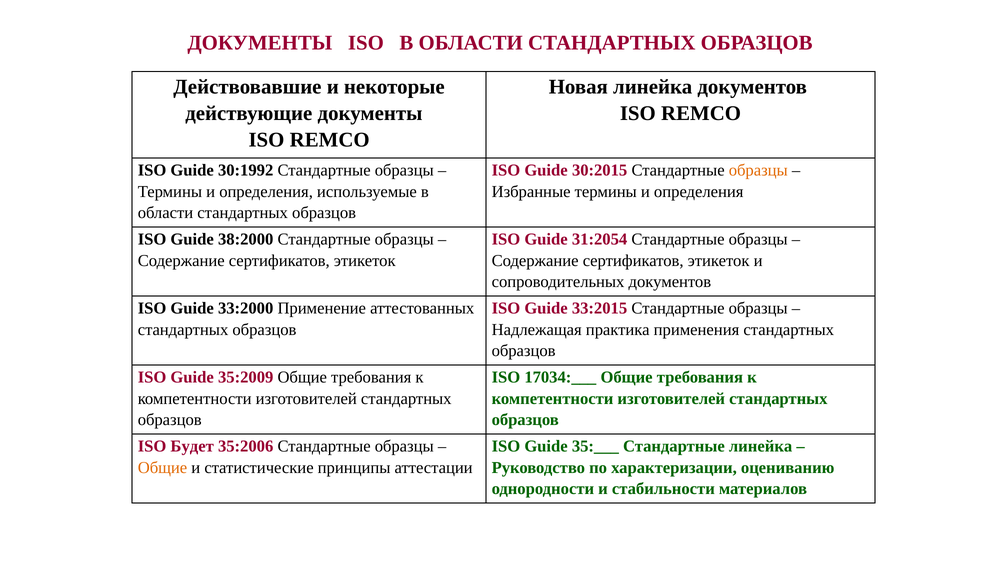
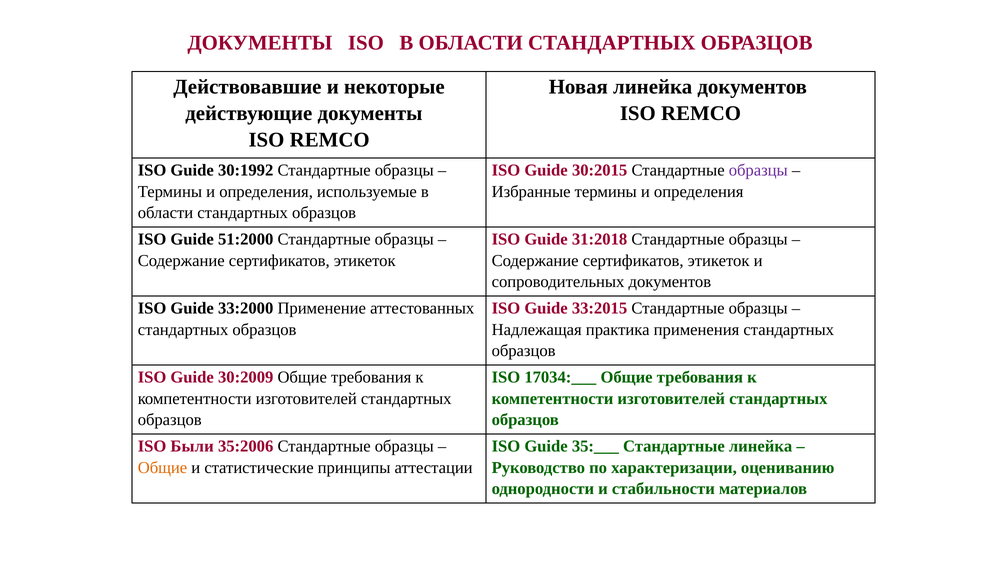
образцы at (758, 170) colour: orange -> purple
38:2000: 38:2000 -> 51:2000
31:2054: 31:2054 -> 31:2018
35:2009: 35:2009 -> 30:2009
Будет: Будет -> Были
